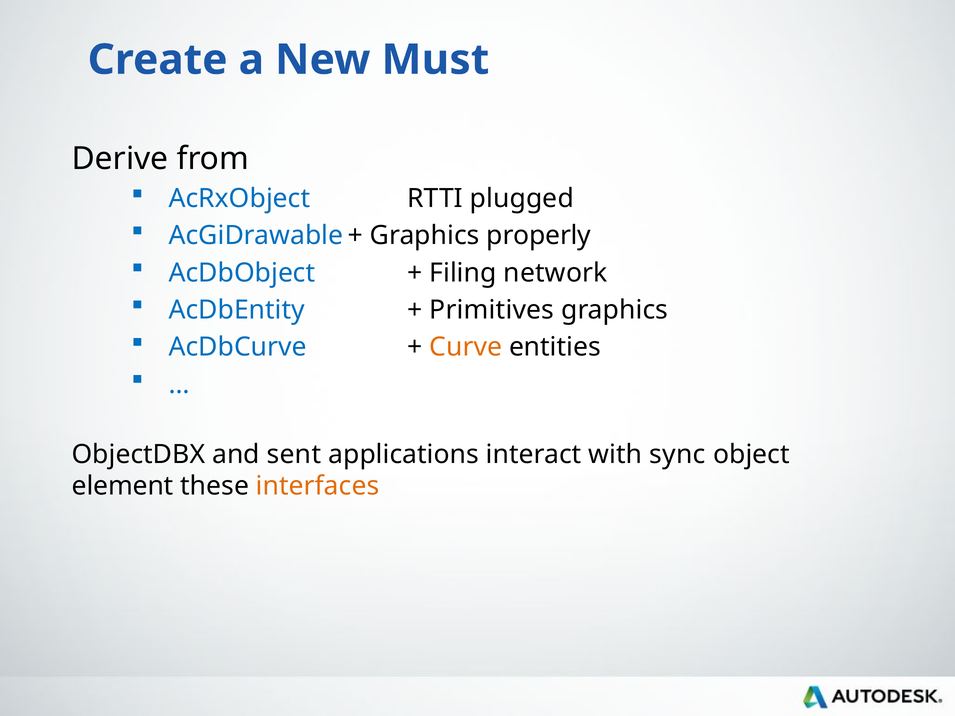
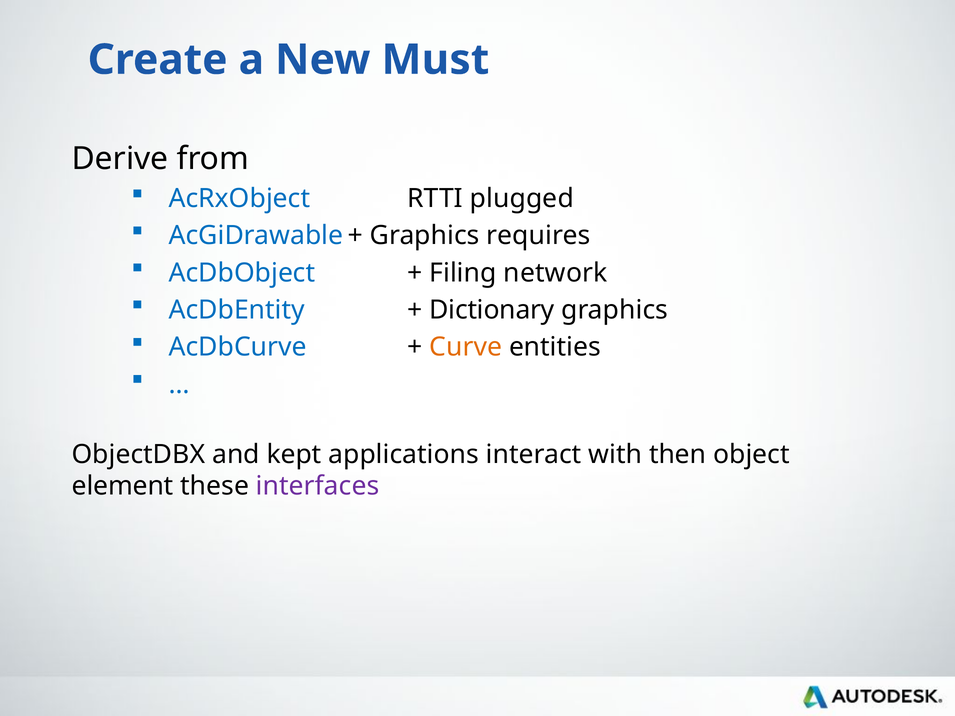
properly: properly -> requires
Primitives: Primitives -> Dictionary
sent: sent -> kept
sync: sync -> then
interfaces colour: orange -> purple
